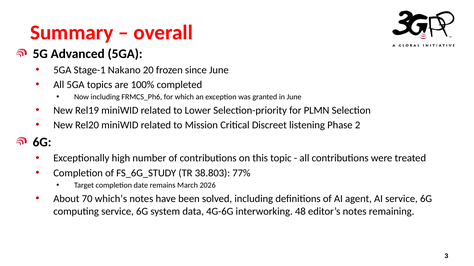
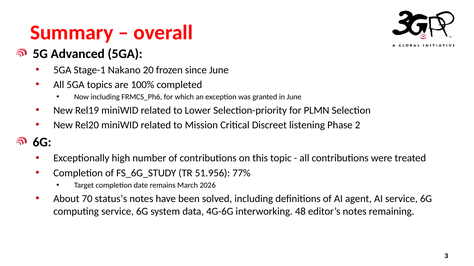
38.803: 38.803 -> 51.956
which’s: which’s -> status’s
